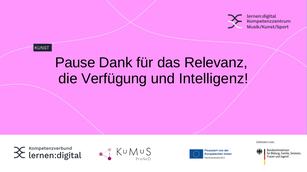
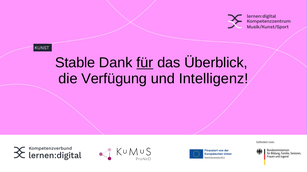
Pause: Pause -> Stable
für underline: none -> present
Relevanz: Relevanz -> Überblick
